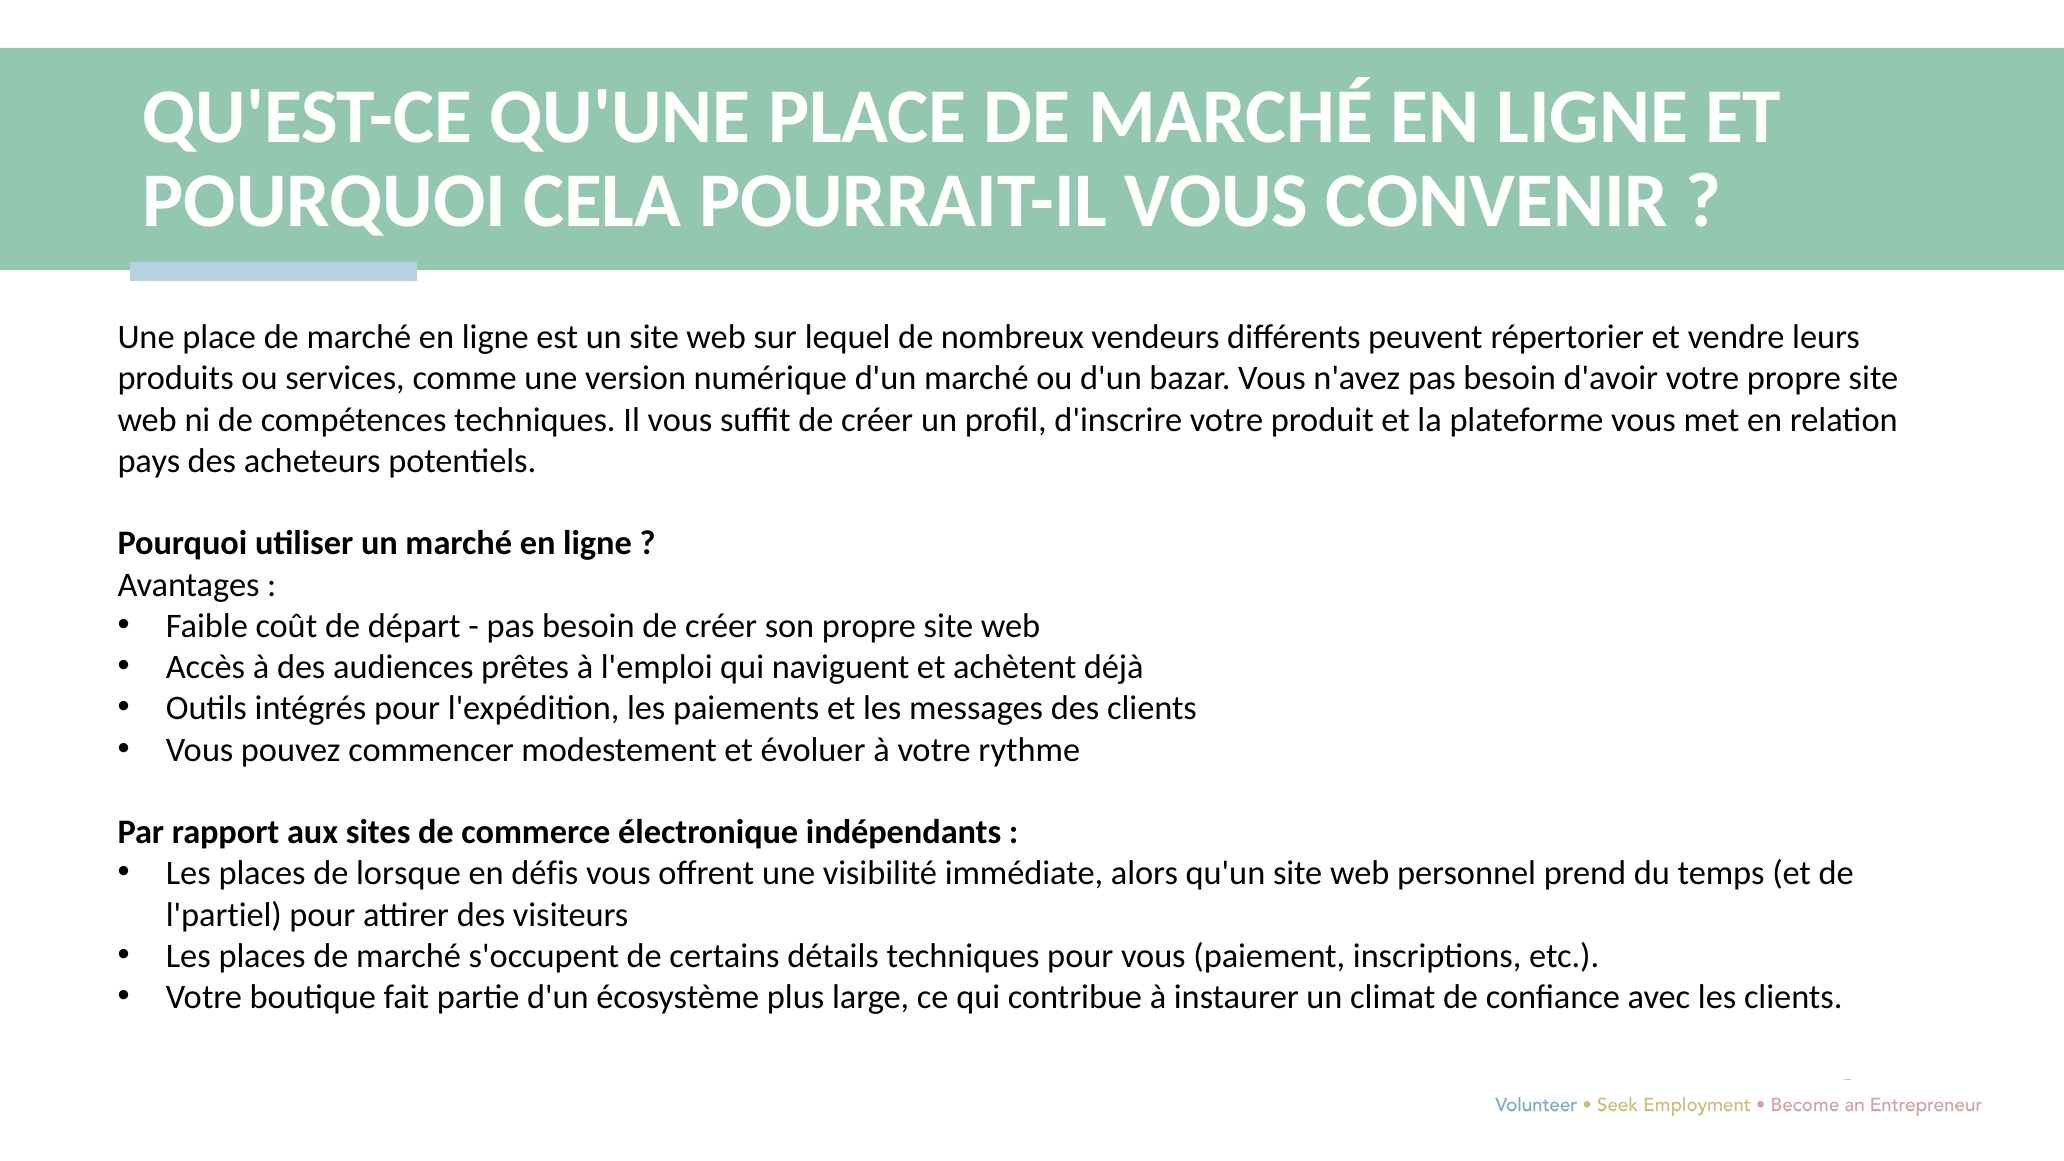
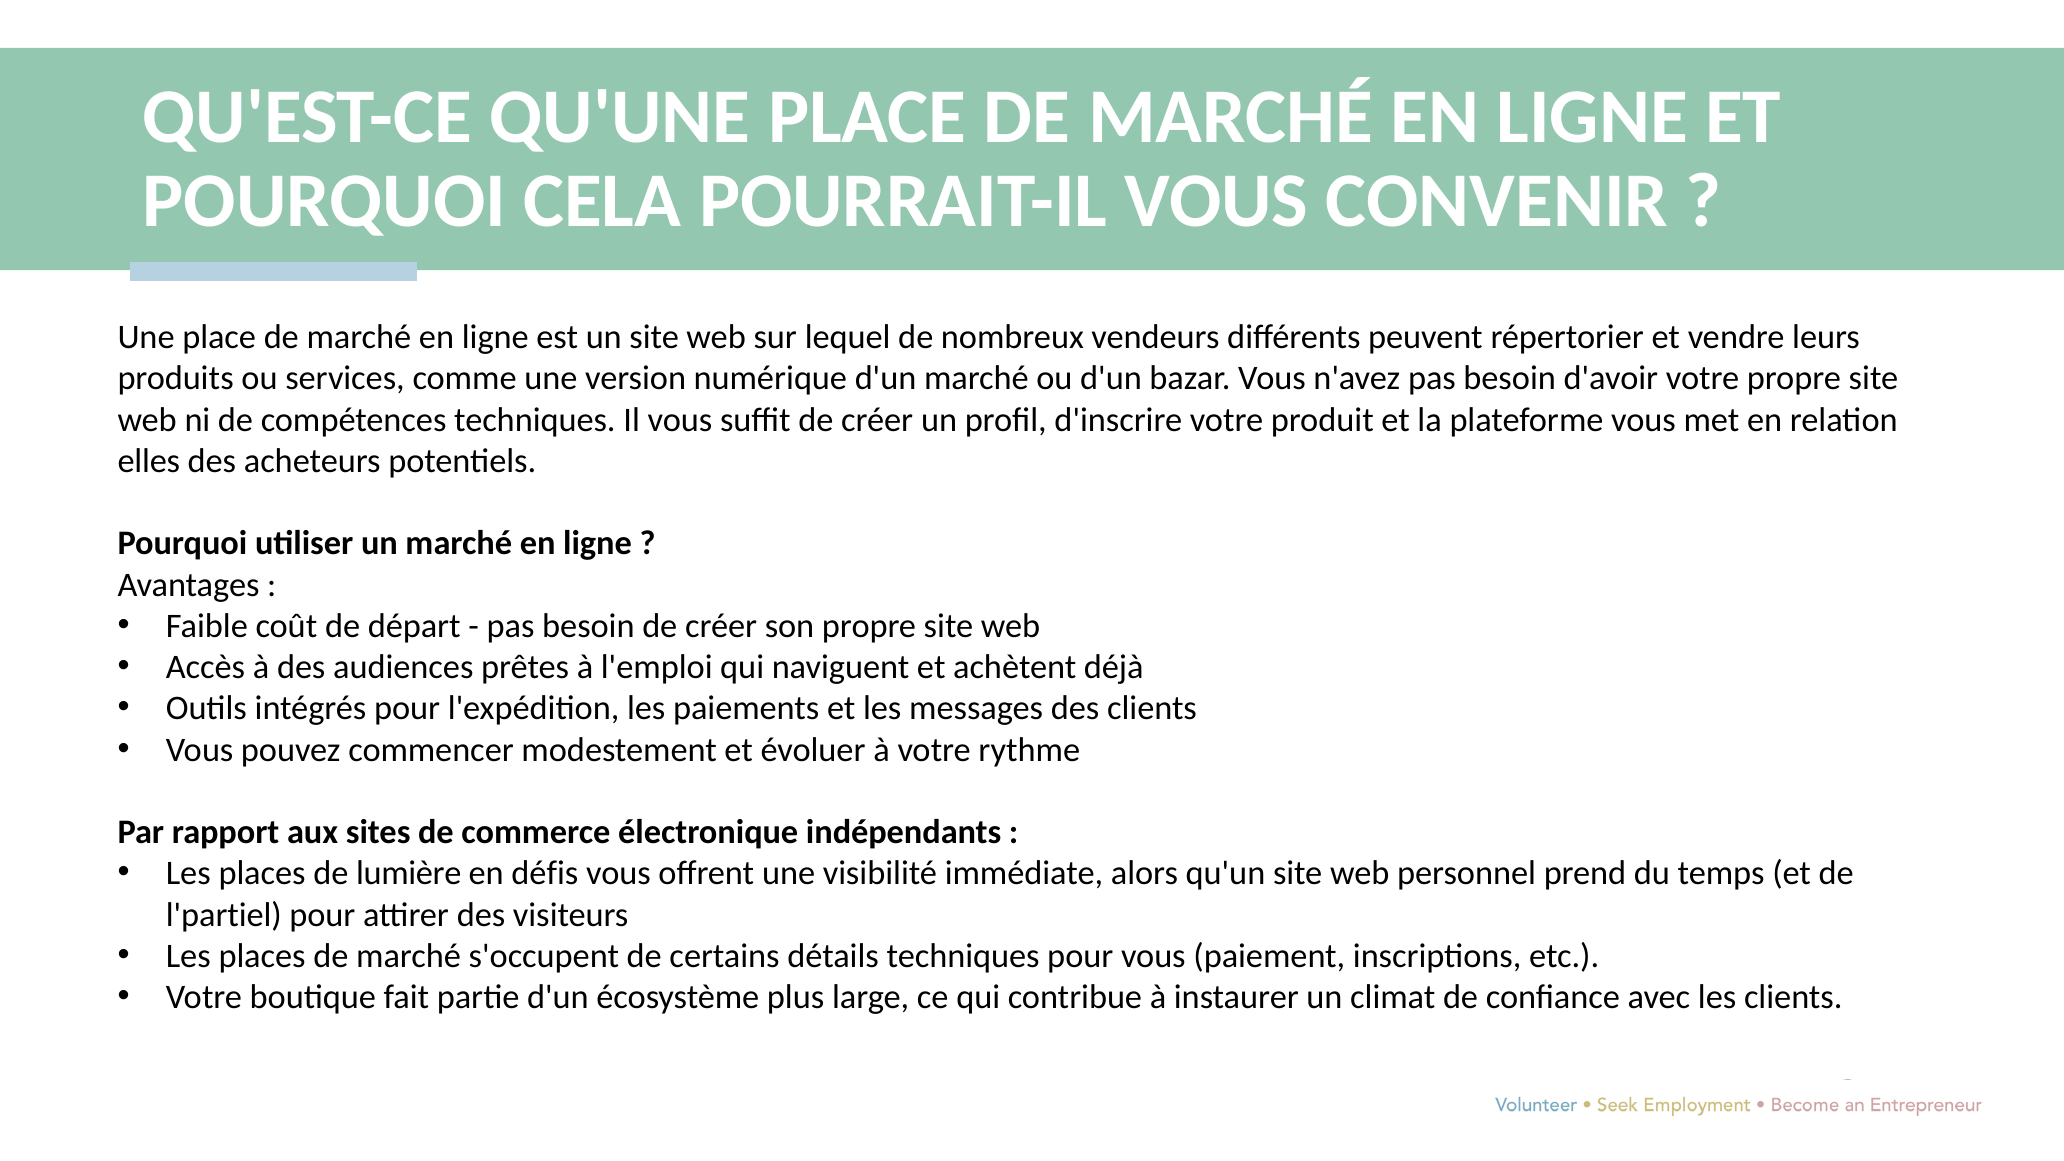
pays: pays -> elles
lorsque: lorsque -> lumière
